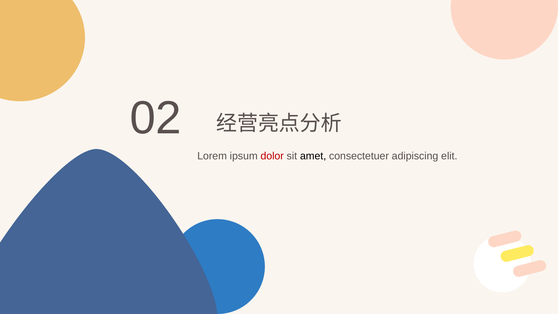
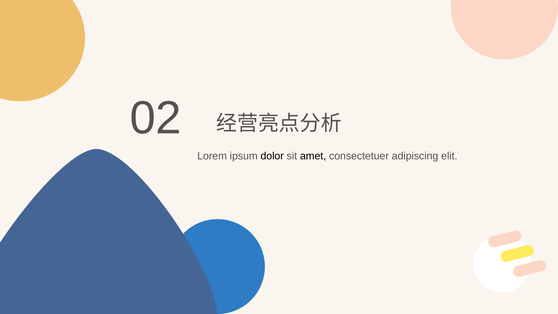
dolor colour: red -> black
